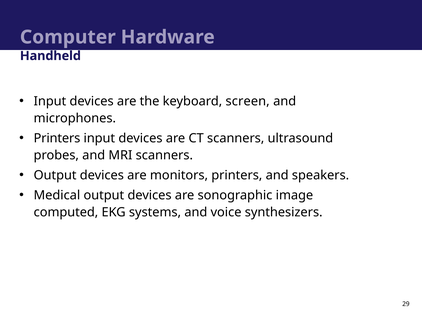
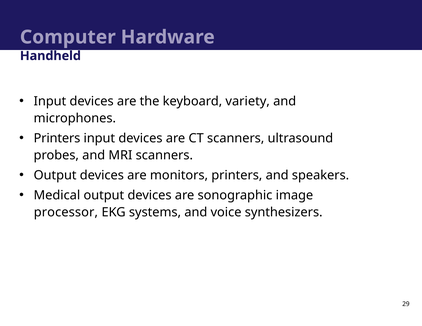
screen: screen -> variety
computed: computed -> processor
